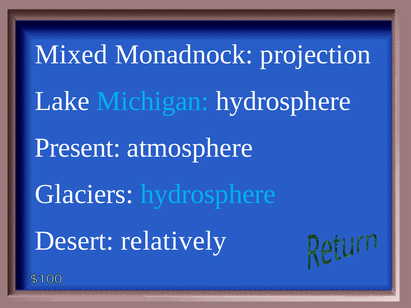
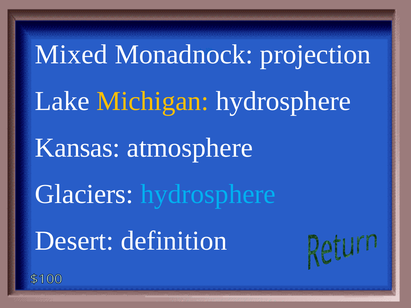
Michigan colour: light blue -> yellow
Present: Present -> Kansas
relatively: relatively -> definition
